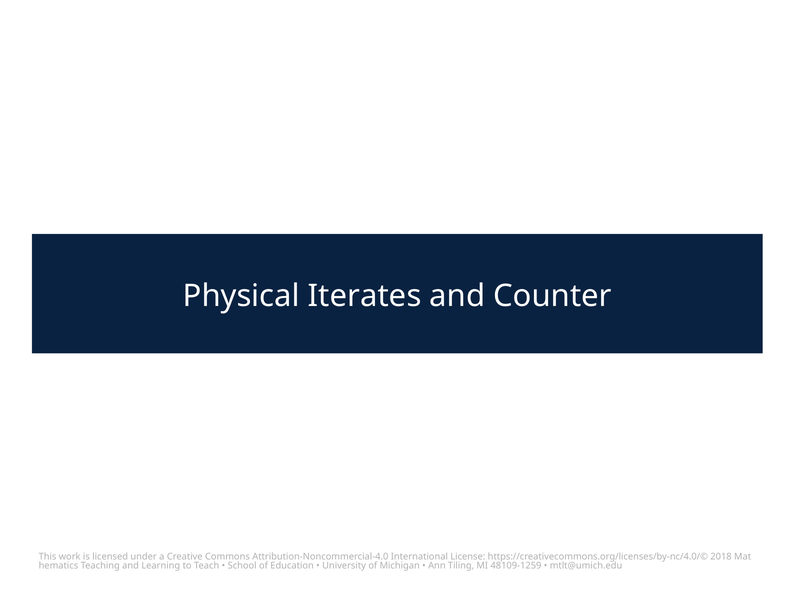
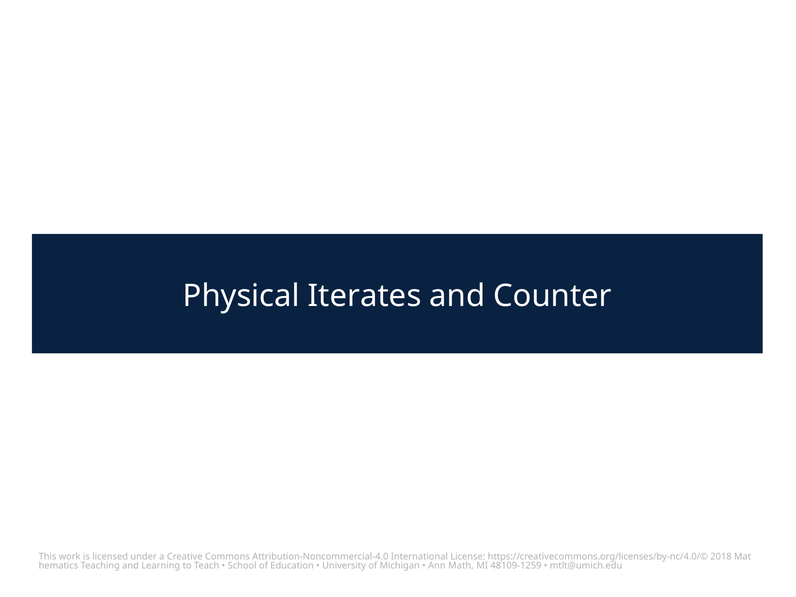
Tiling: Tiling -> Math
